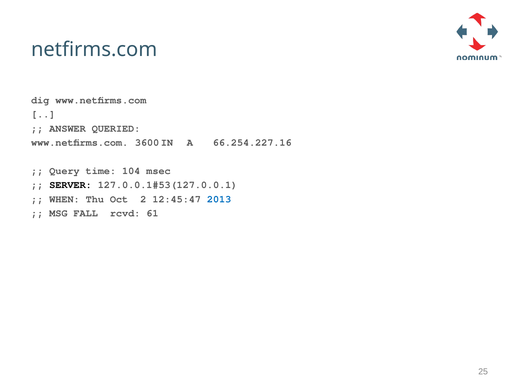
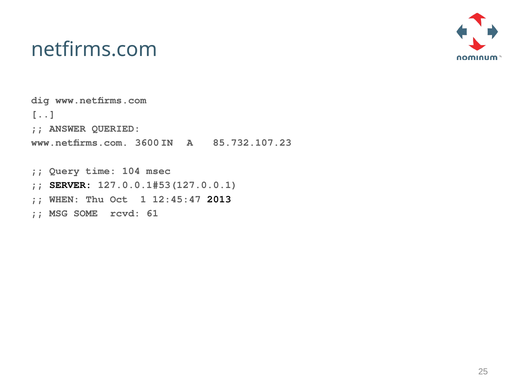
66.254.227.16: 66.254.227.16 -> 85.732.107.23
2: 2 -> 1
2013 colour: blue -> black
FALL: FALL -> SOME
